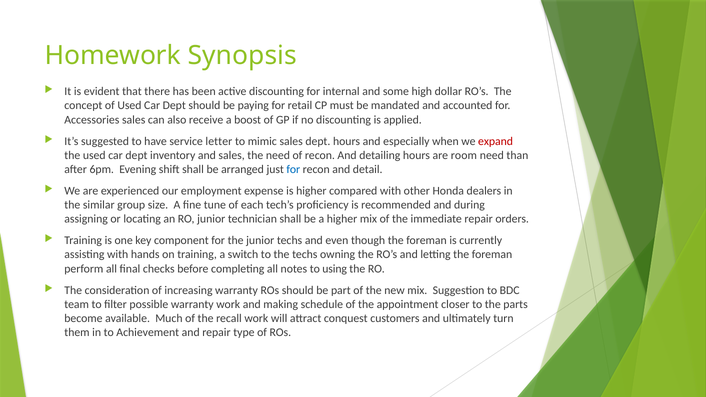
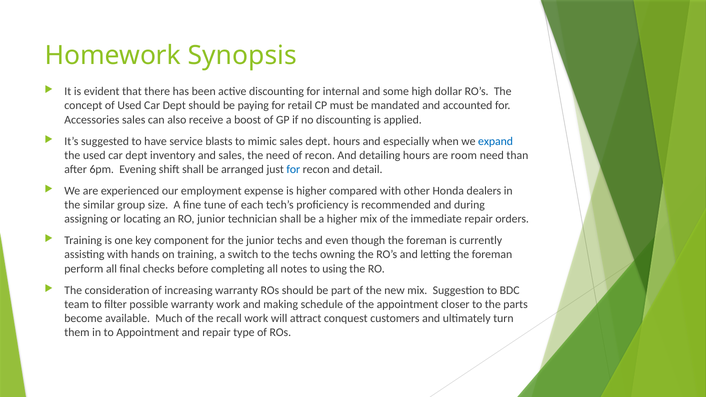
letter: letter -> blasts
expand colour: red -> blue
to Achievement: Achievement -> Appointment
